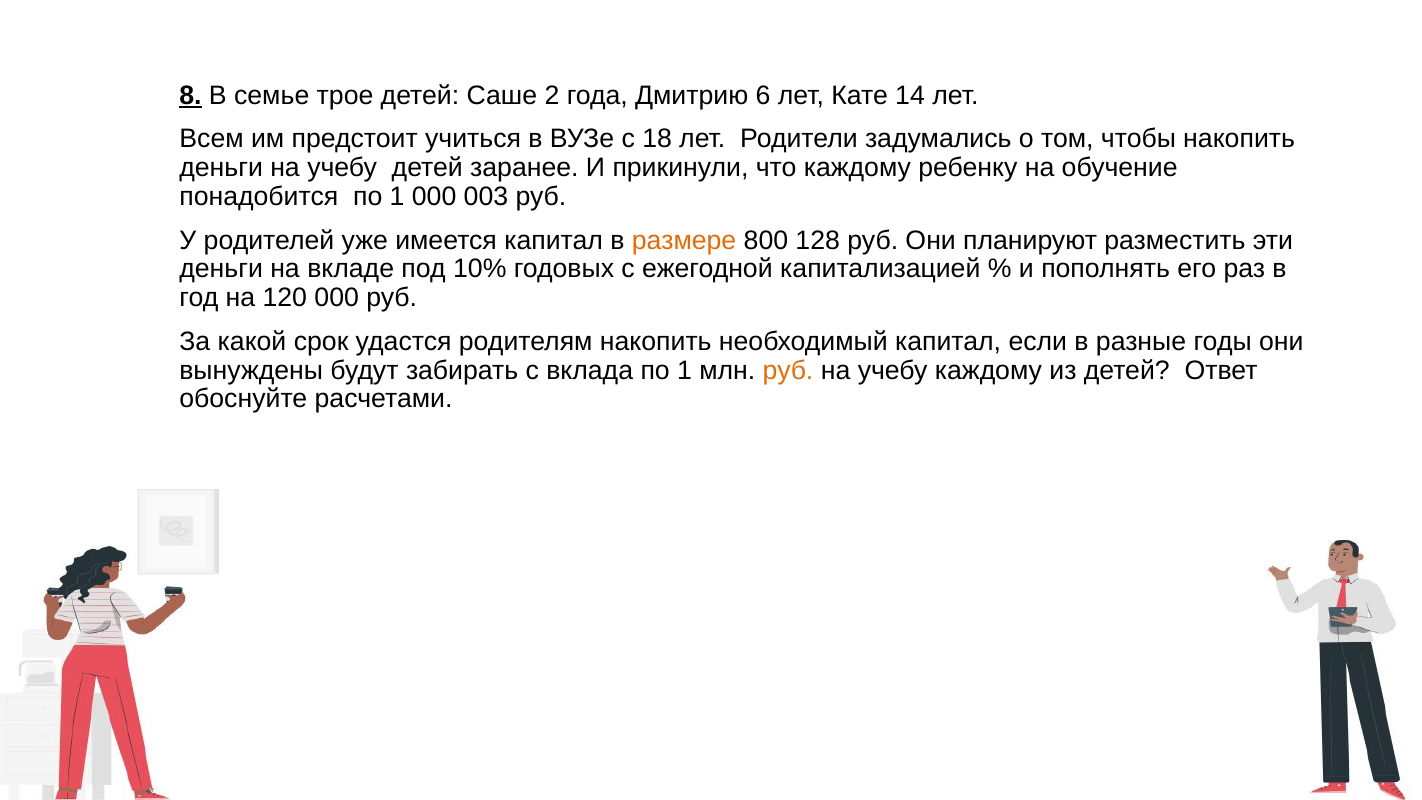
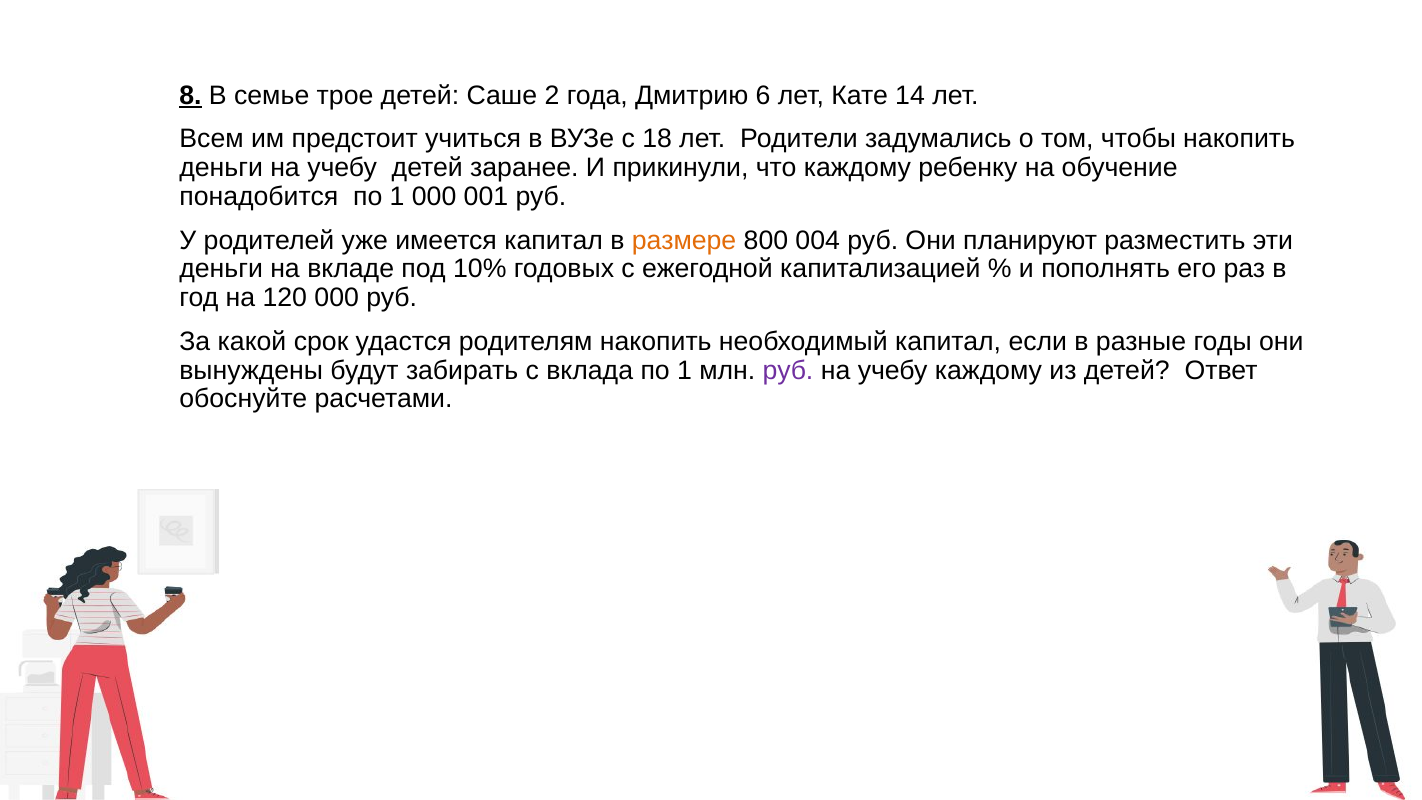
003: 003 -> 001
128: 128 -> 004
руб at (788, 370) colour: orange -> purple
